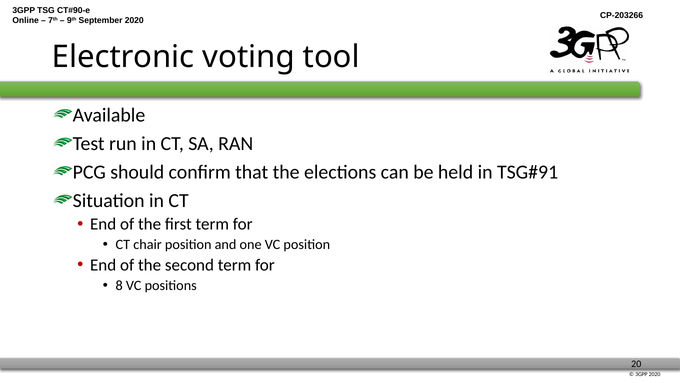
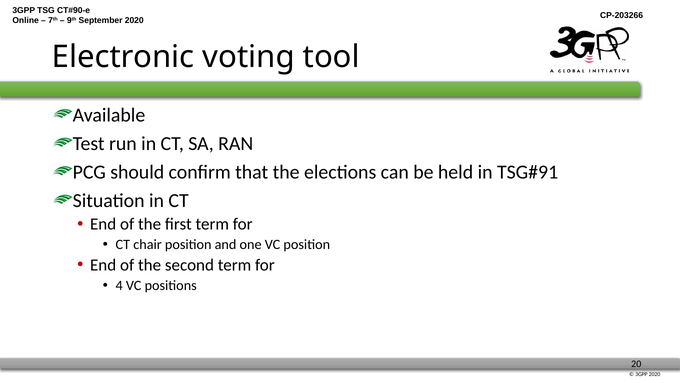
8: 8 -> 4
